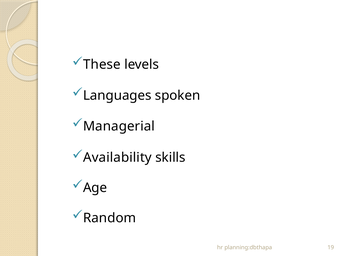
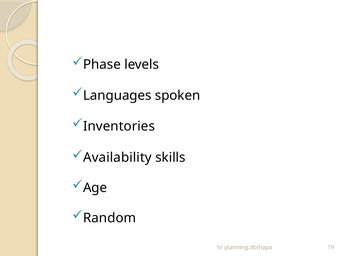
These: These -> Phase
Managerial: Managerial -> Inventories
